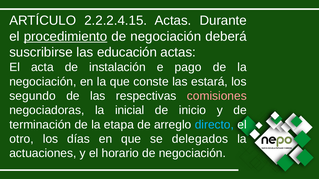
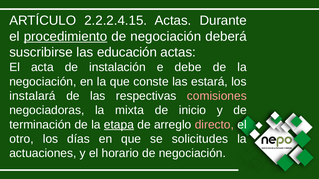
pago: pago -> debe
segundo: segundo -> instalará
inicial: inicial -> mixta
etapa underline: none -> present
directo colour: light blue -> pink
delegados: delegados -> solicitudes
